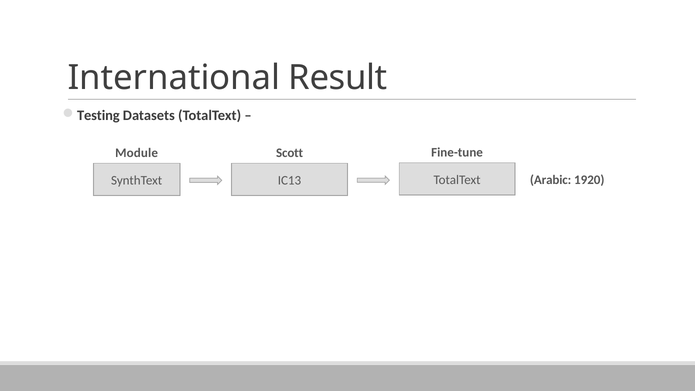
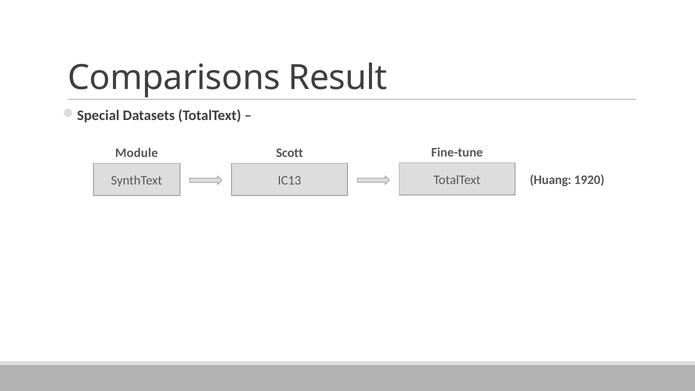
International: International -> Comparisons
Testing: Testing -> Special
Arabic: Arabic -> Huang
